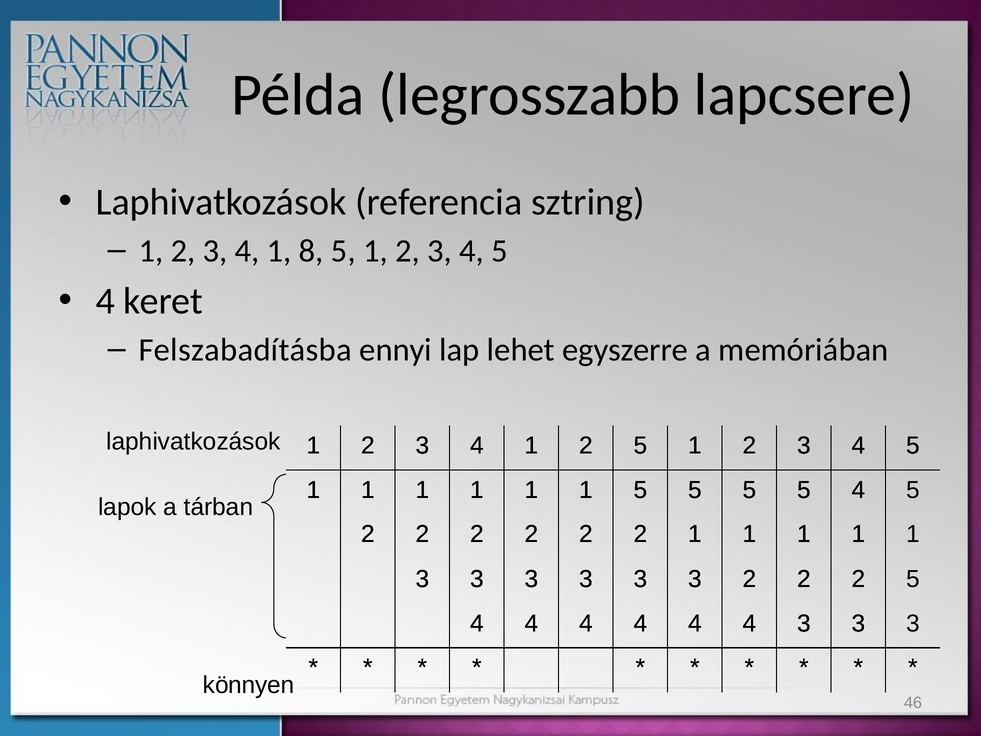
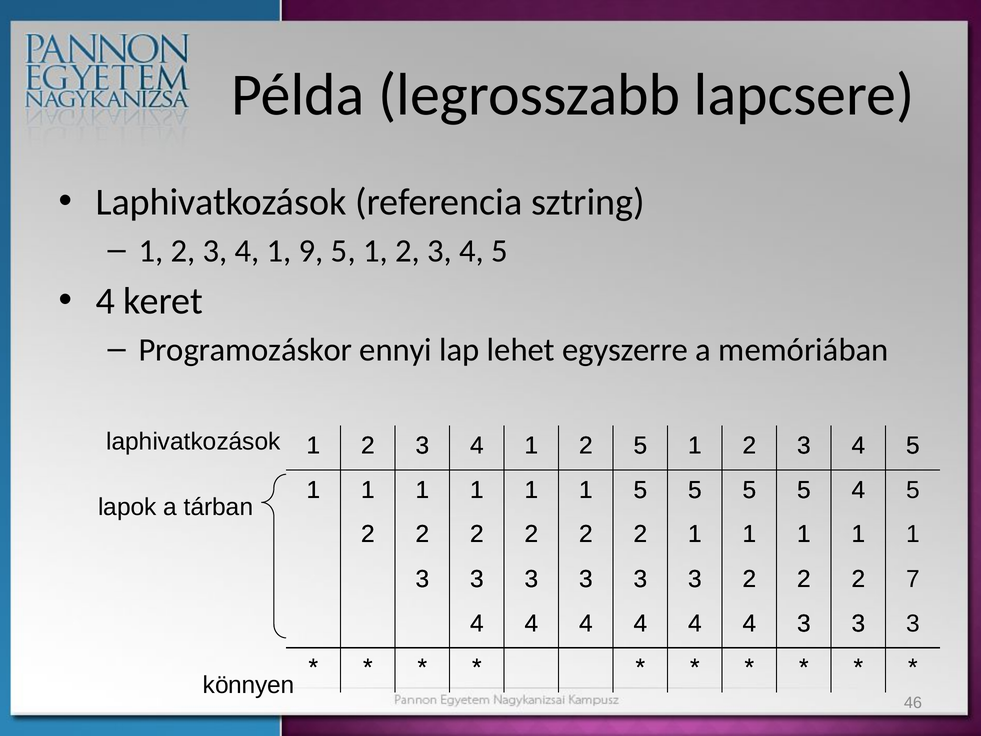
8: 8 -> 9
Felszabadításba: Felszabadításba -> Programozáskor
5 at (913, 579): 5 -> 7
